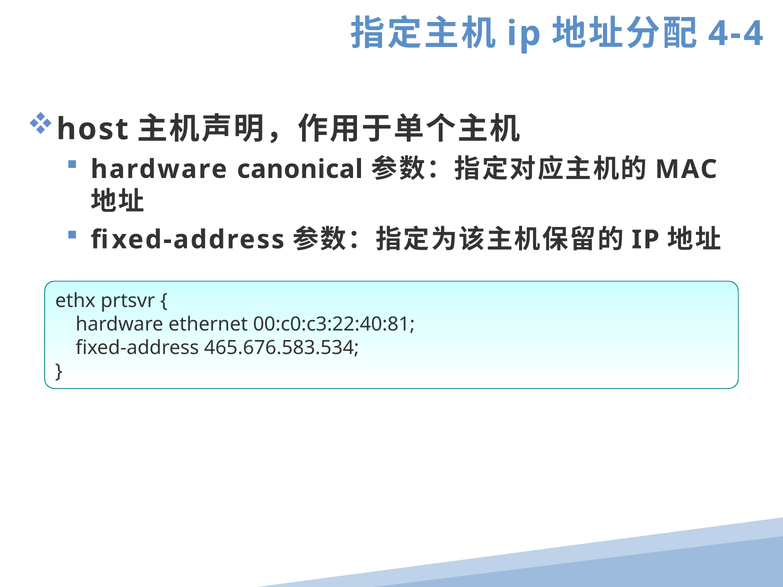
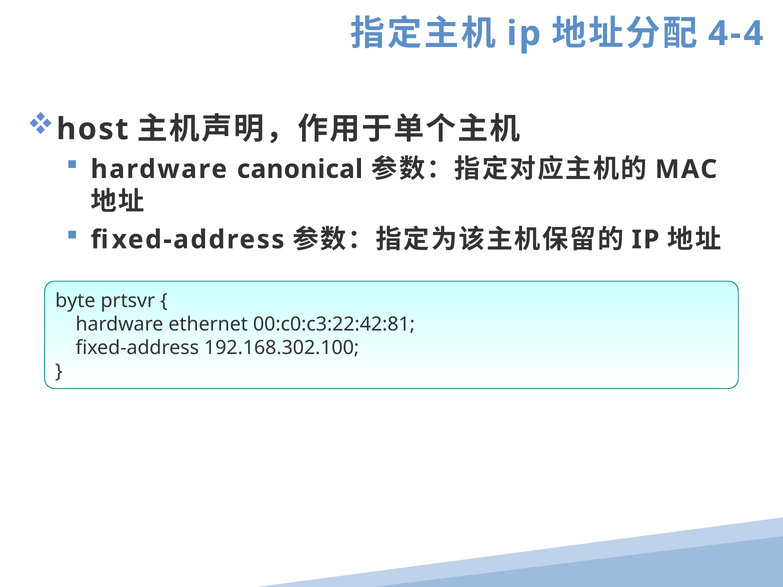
ethx: ethx -> byte
00:c0:c3:22:40:81: 00:c0:c3:22:40:81 -> 00:c0:c3:22:42:81
465.676.583.534: 465.676.583.534 -> 192.168.302.100
